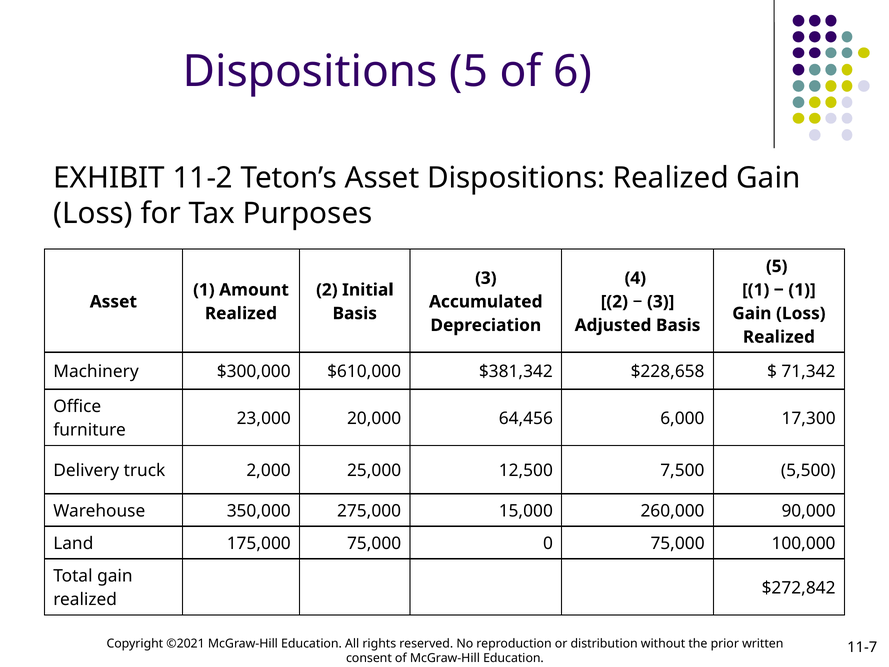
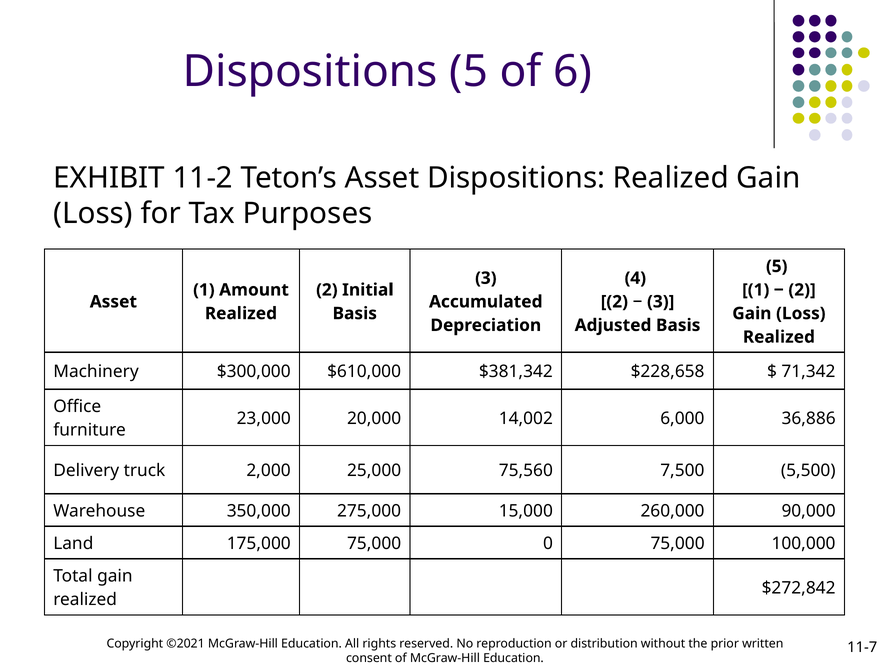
1 at (802, 290): 1 -> 2
64,456: 64,456 -> 14,002
17,300: 17,300 -> 36,886
12,500: 12,500 -> 75,560
